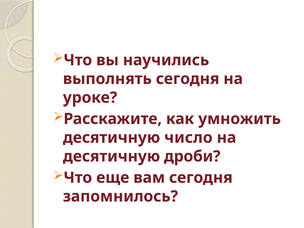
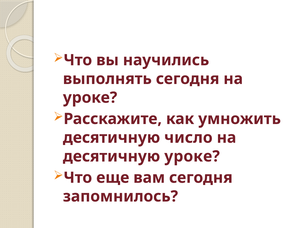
десятичную дроби: дроби -> уроке
